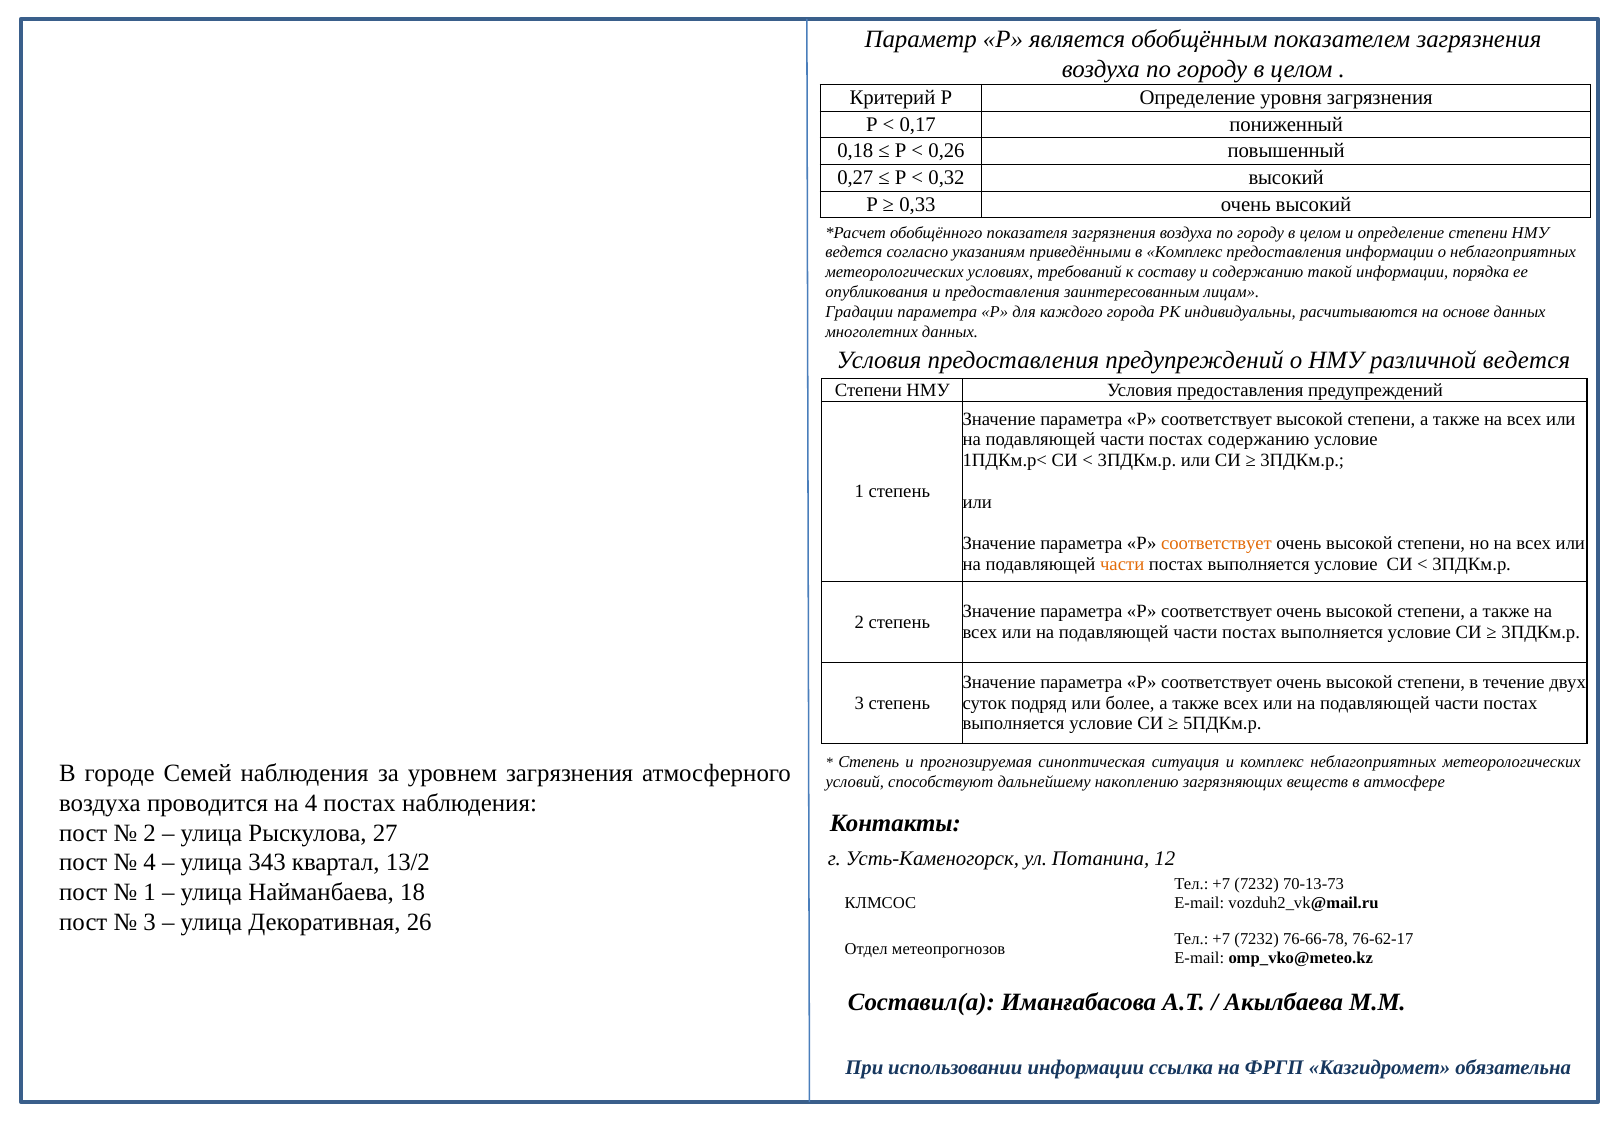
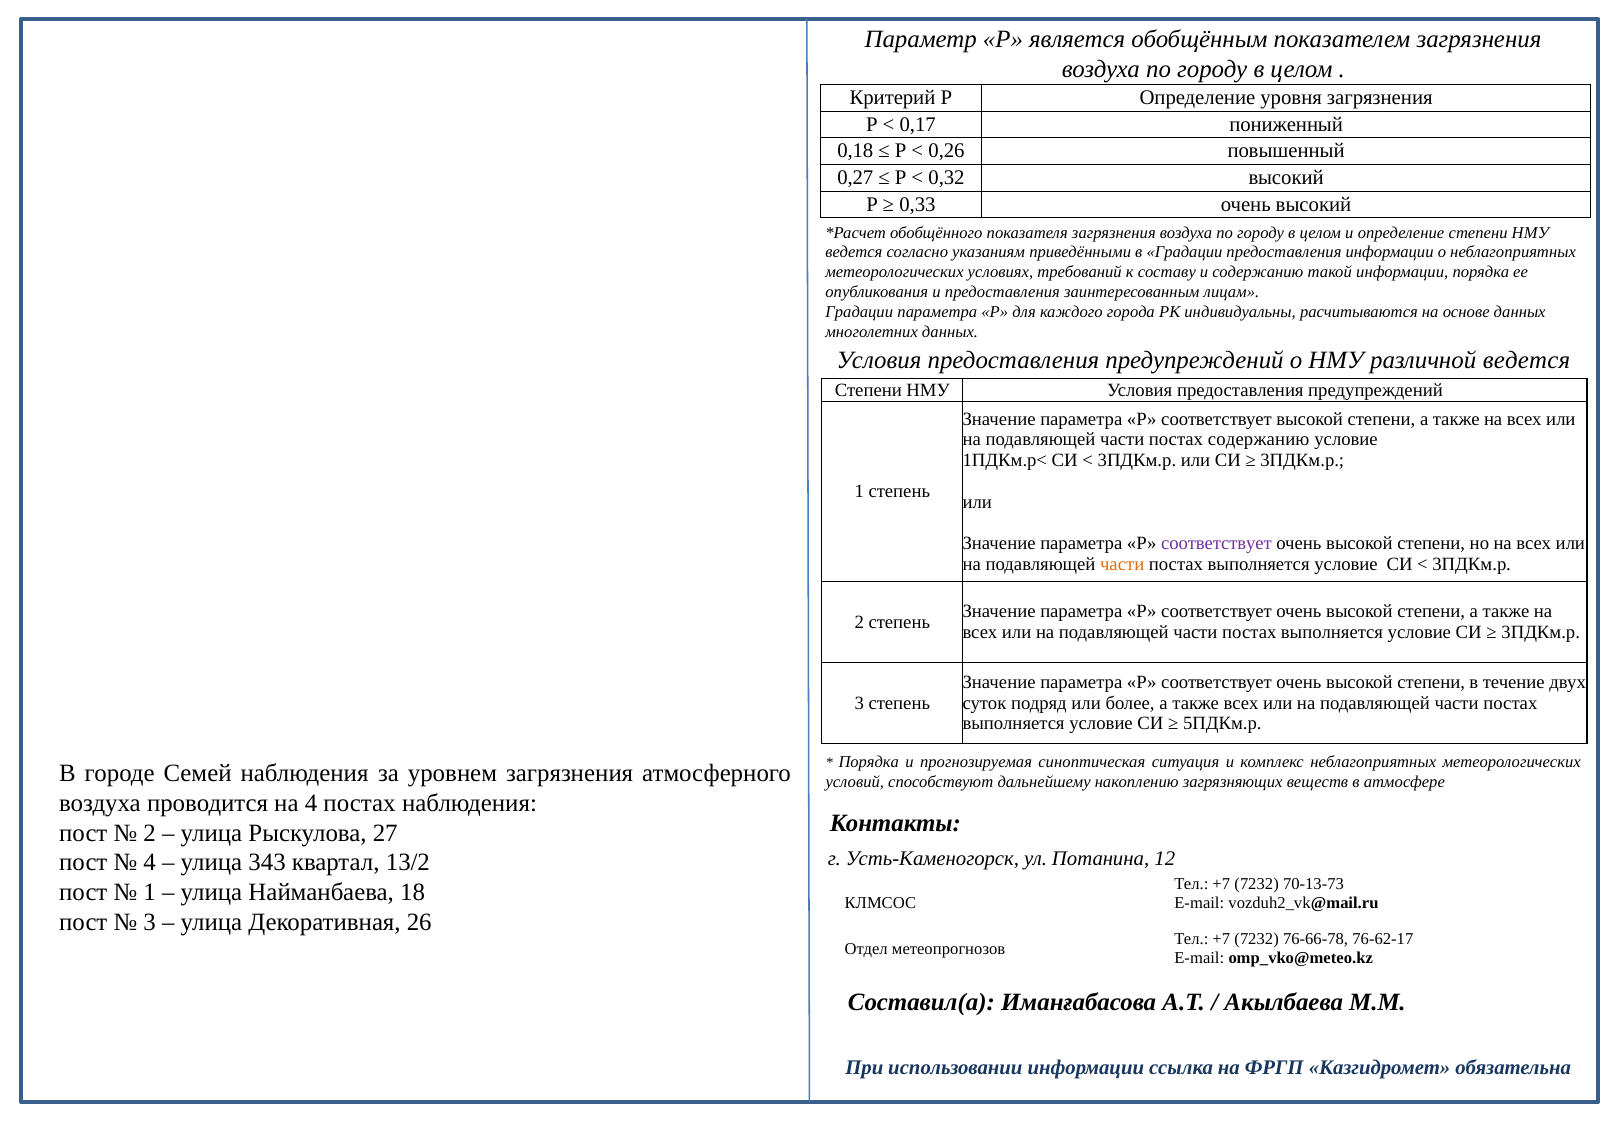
в Комплекс: Комплекс -> Градации
соответствует at (1216, 543) colour: orange -> purple
Степень at (869, 762): Степень -> Порядка
